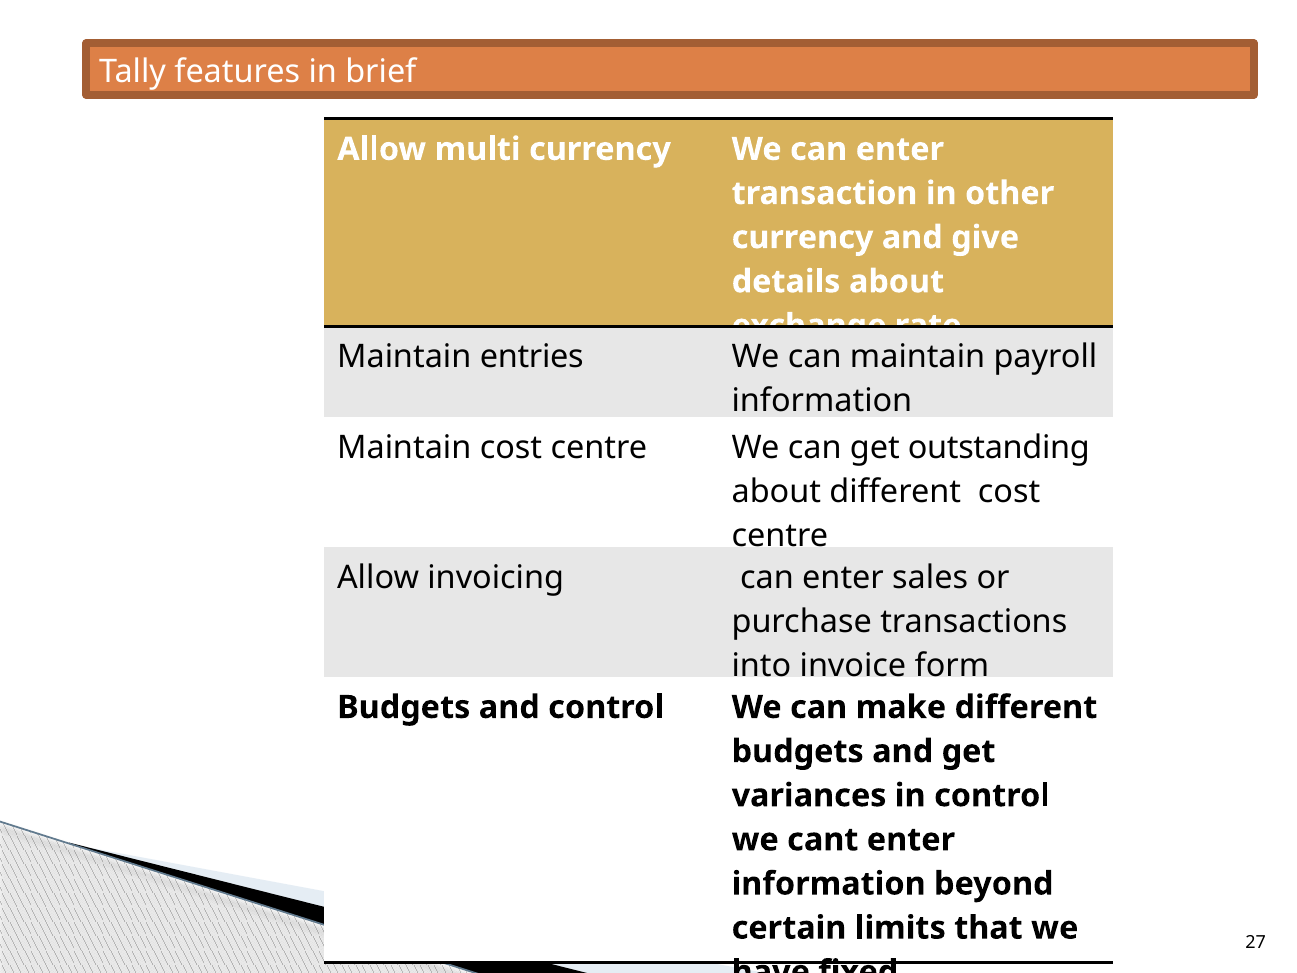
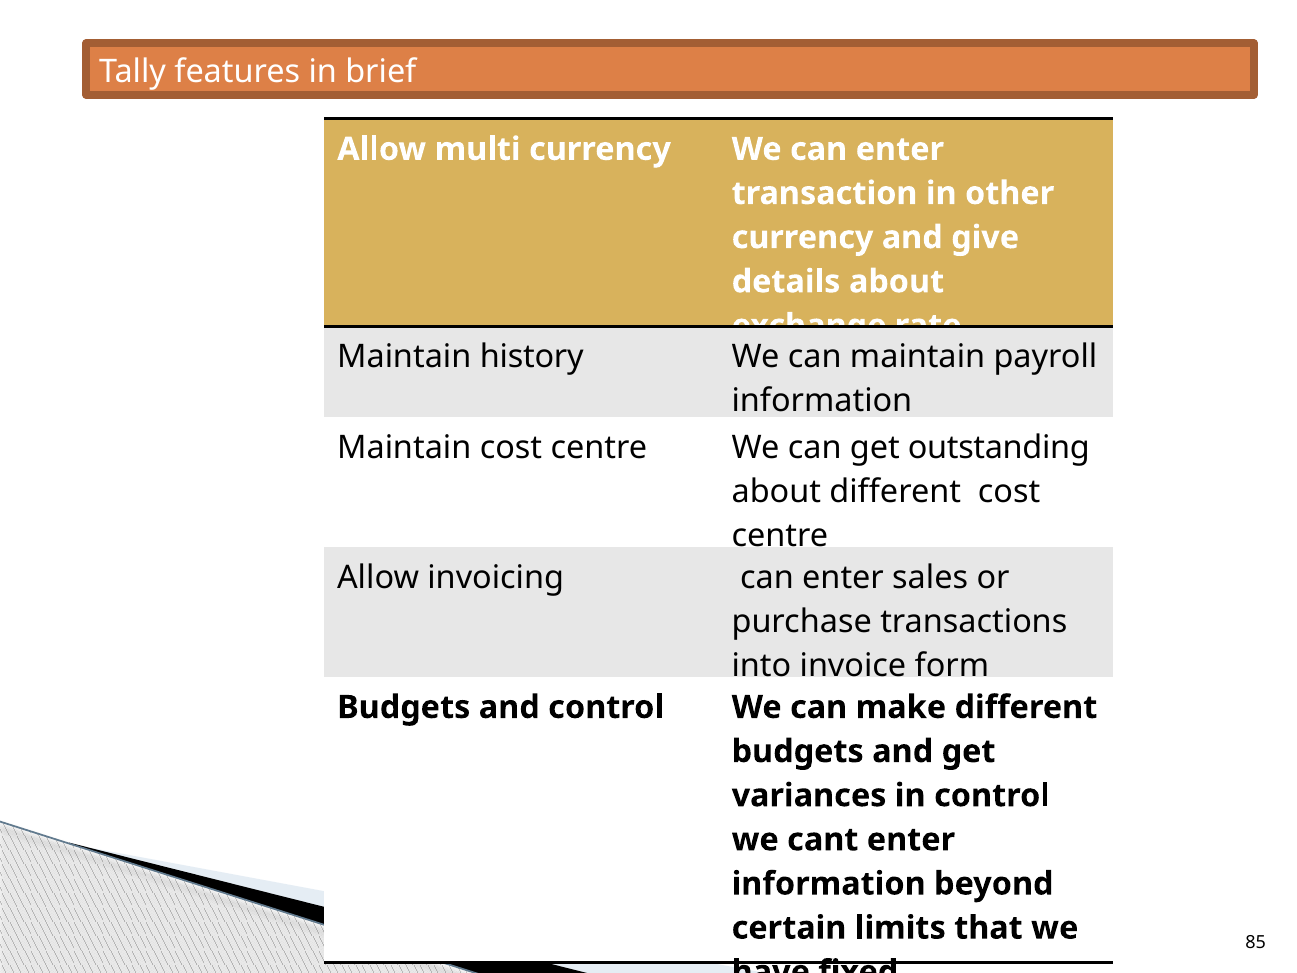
entries: entries -> history
27: 27 -> 85
